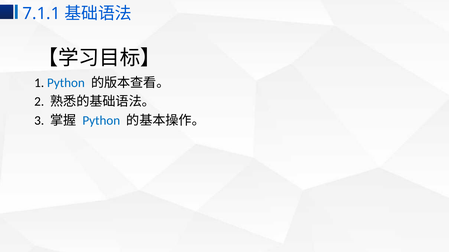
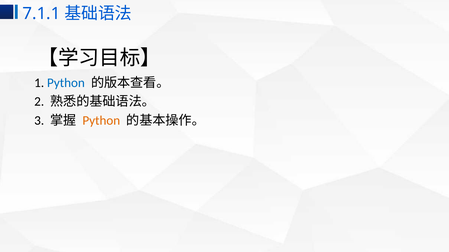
Python at (101, 121) colour: blue -> orange
